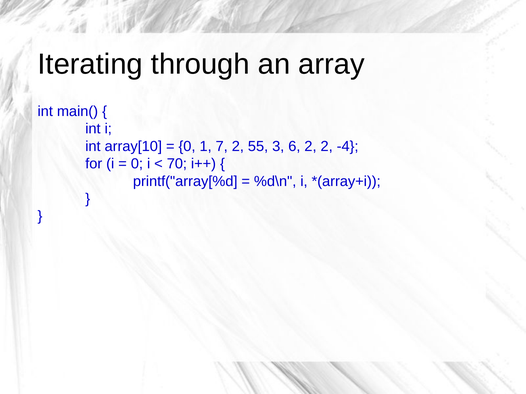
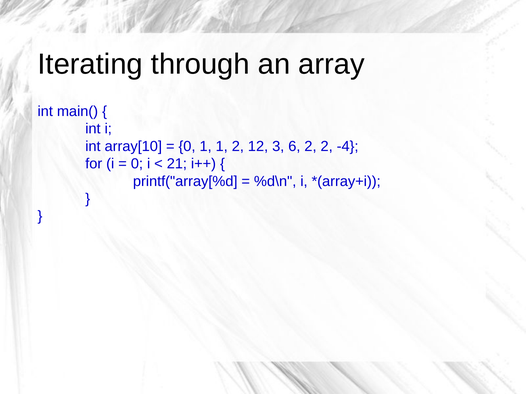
1 7: 7 -> 1
55: 55 -> 12
70: 70 -> 21
